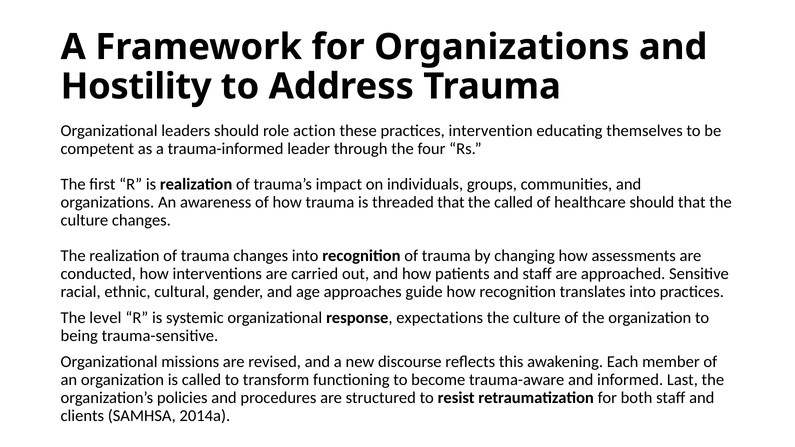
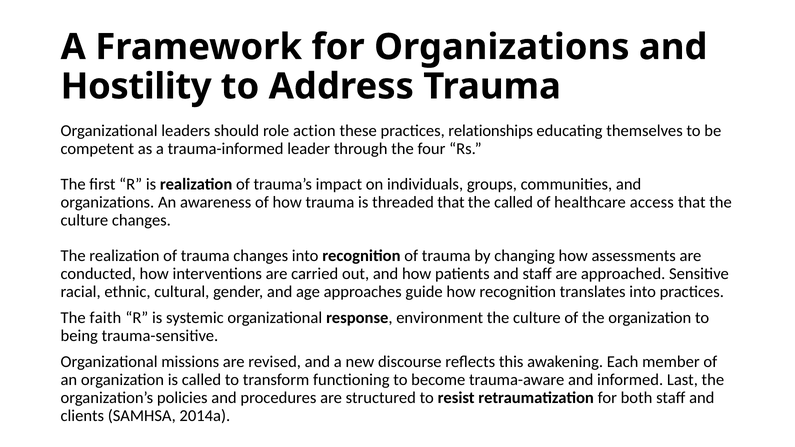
intervention: intervention -> relationships
healthcare should: should -> access
level: level -> faith
expectations: expectations -> environment
